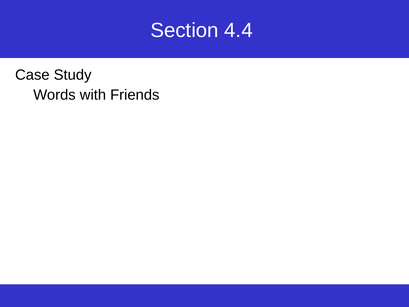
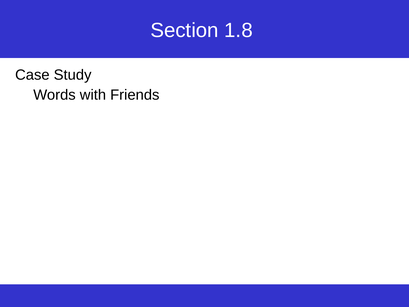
4.4: 4.4 -> 1.8
